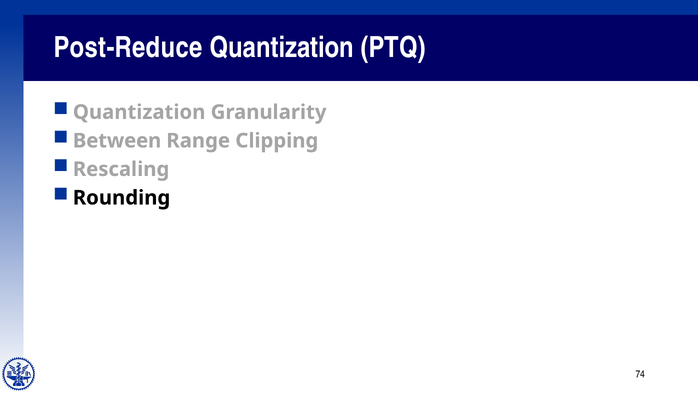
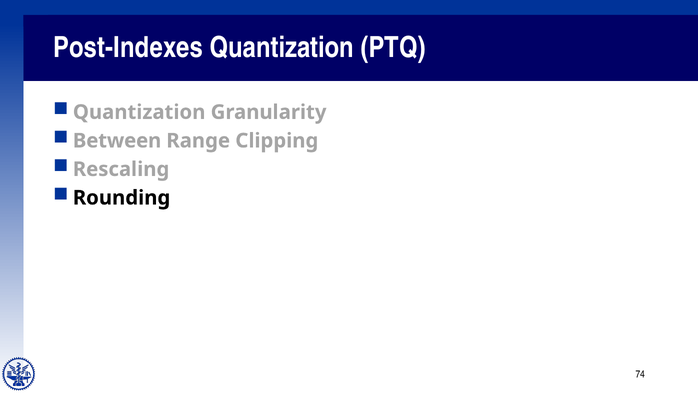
Post-Reduce: Post-Reduce -> Post-Indexes
